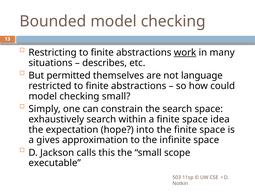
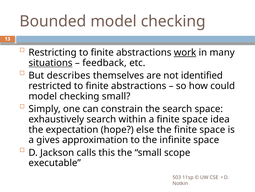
situations underline: none -> present
describes: describes -> feedback
permitted: permitted -> describes
language: language -> identified
into: into -> else
